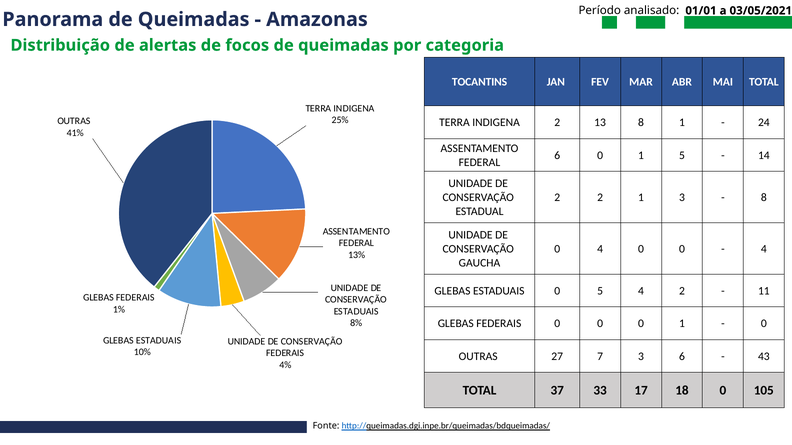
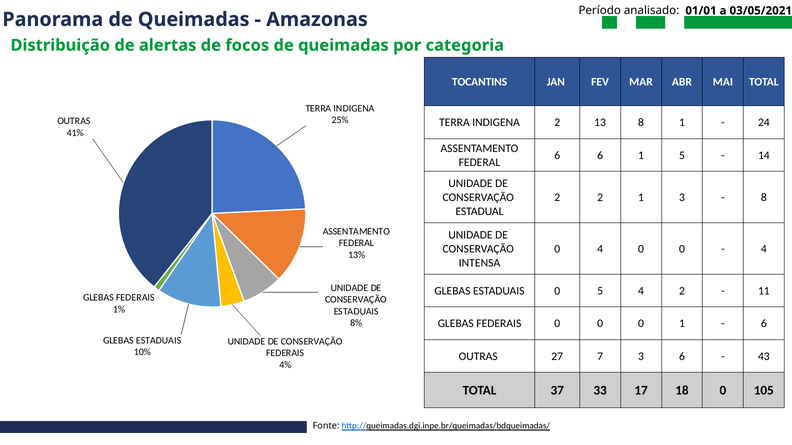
6 0: 0 -> 6
GAUCHA: GAUCHA -> INTENSA
0 at (764, 324): 0 -> 6
